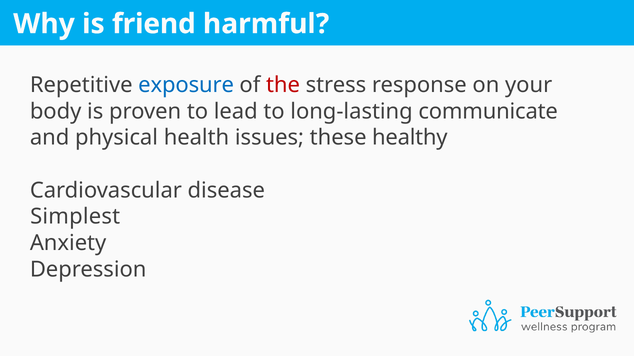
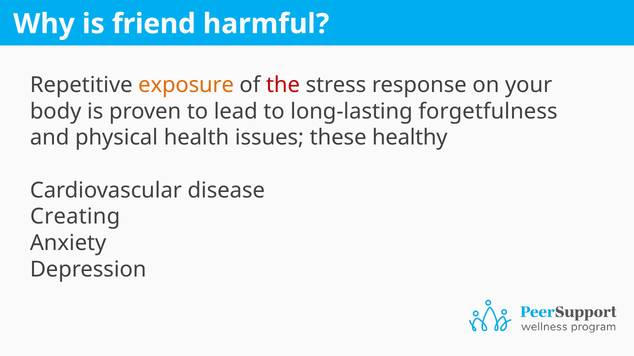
exposure colour: blue -> orange
communicate: communicate -> forgetfulness
Simplest: Simplest -> Creating
